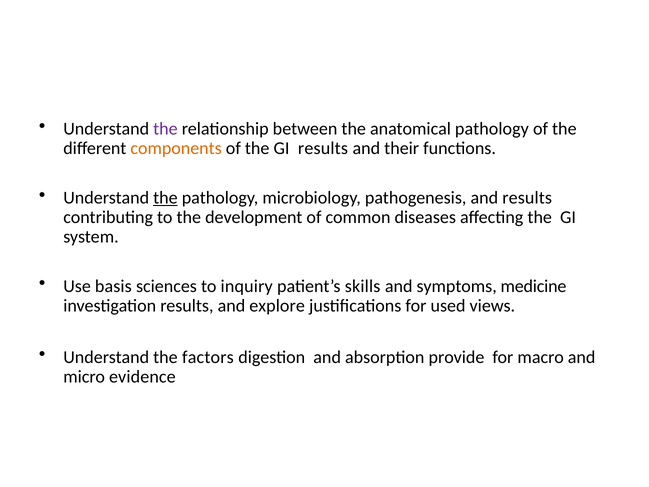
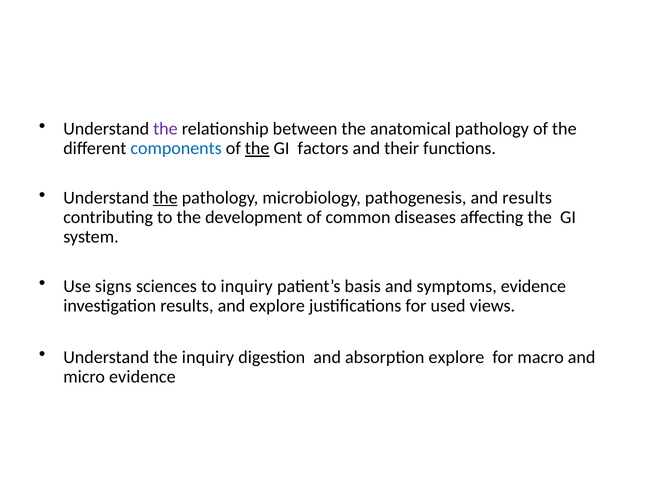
components colour: orange -> blue
the at (257, 148) underline: none -> present
GI results: results -> factors
basis: basis -> signs
skills: skills -> basis
symptoms medicine: medicine -> evidence
the factors: factors -> inquiry
absorption provide: provide -> explore
